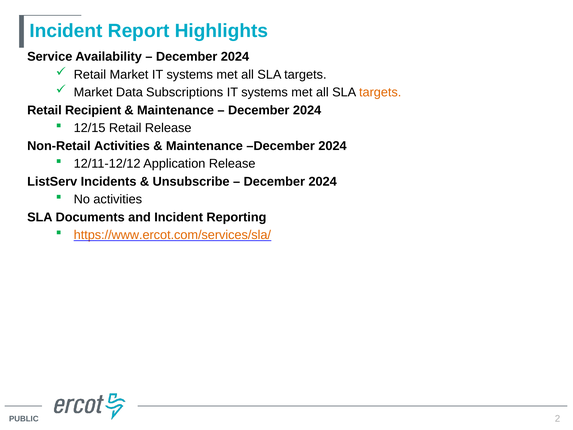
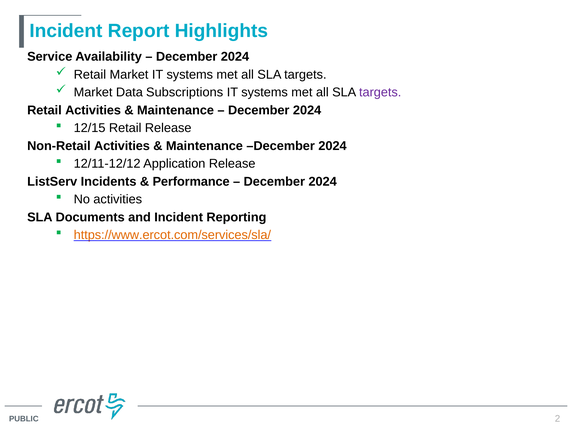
targets at (380, 92) colour: orange -> purple
Retail Recipient: Recipient -> Activities
Unsubscribe: Unsubscribe -> Performance
